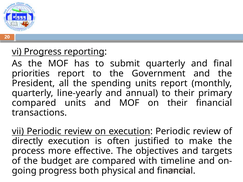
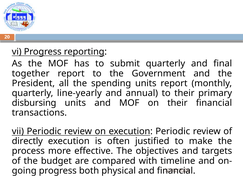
priorities: priorities -> together
compared at (34, 103): compared -> disbursing
